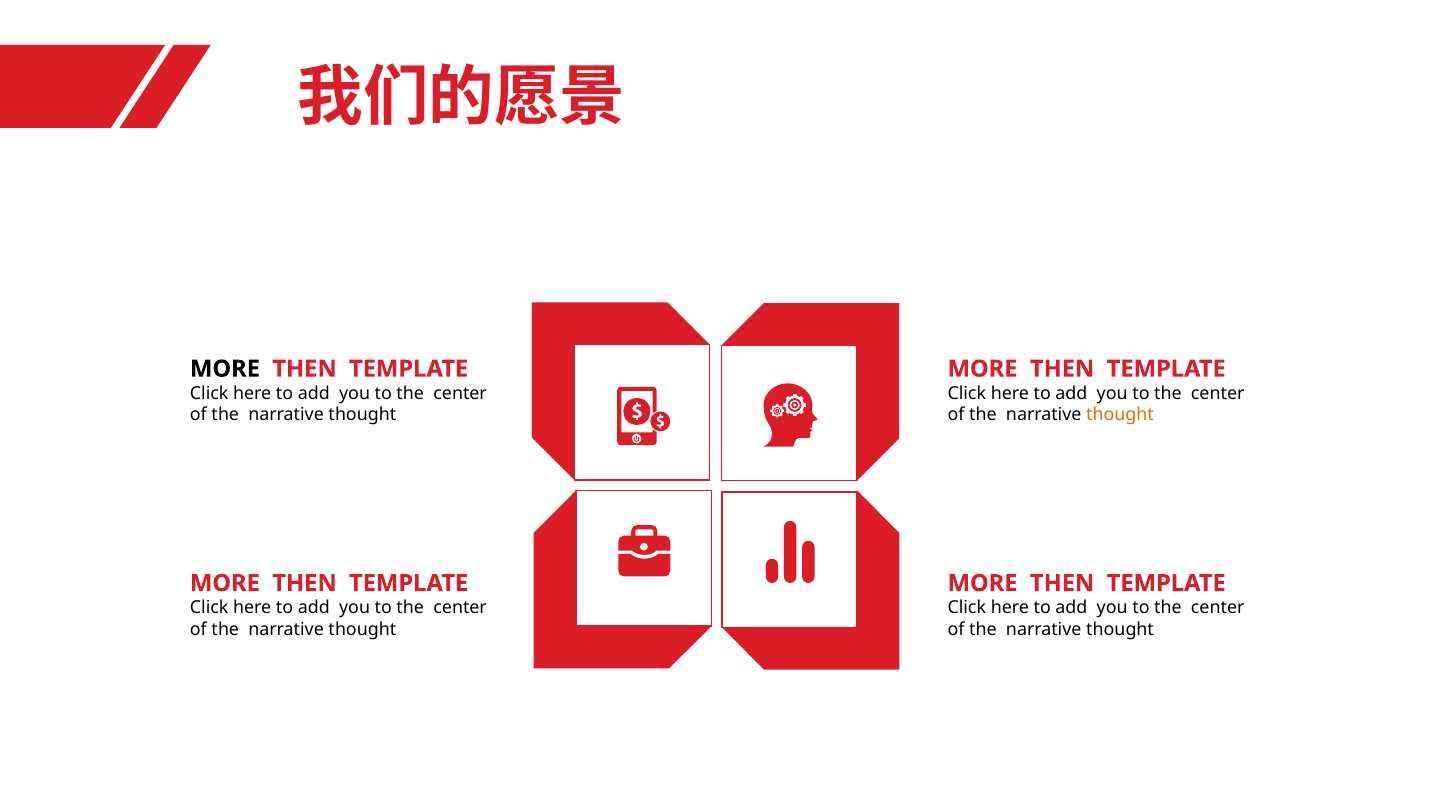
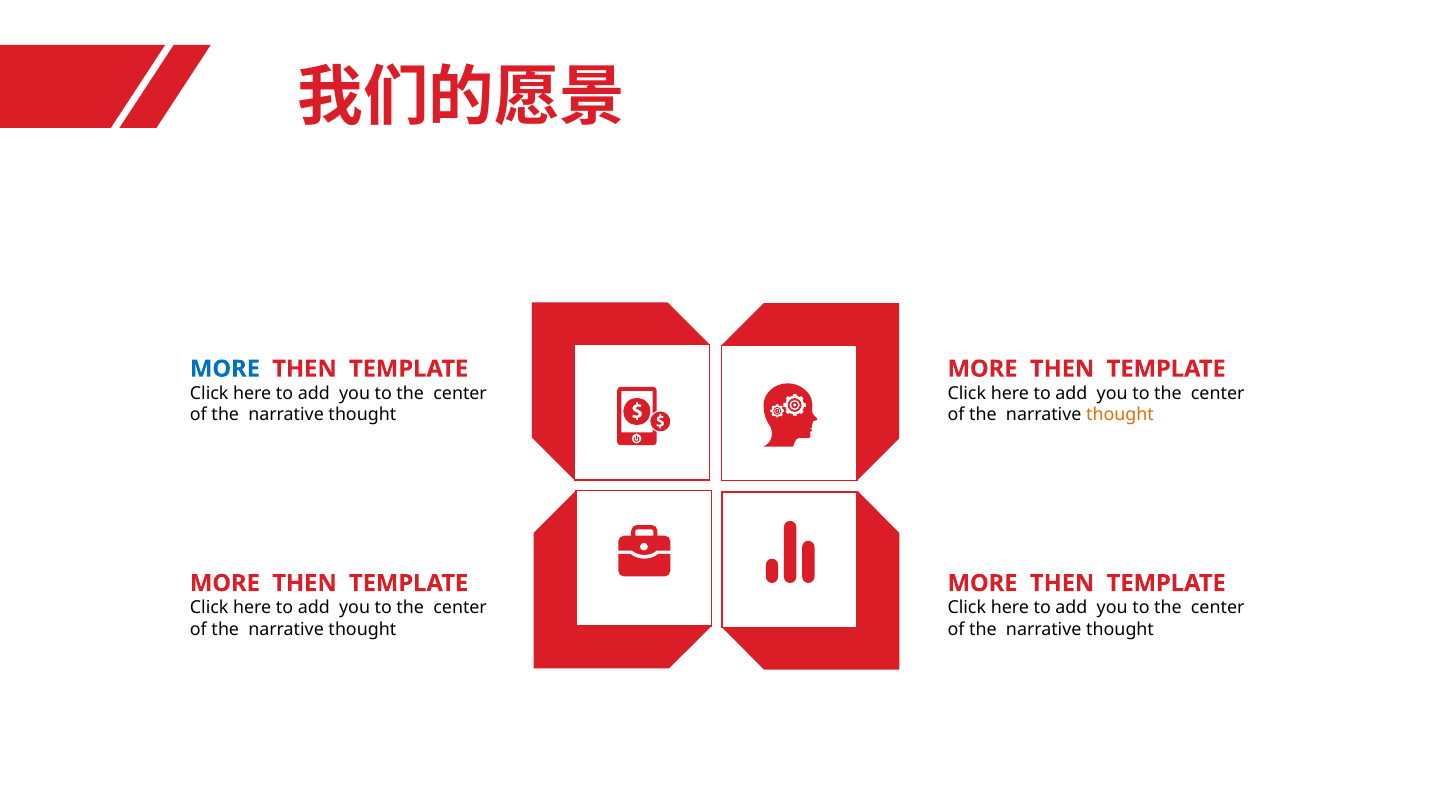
MORE at (225, 369) colour: black -> blue
